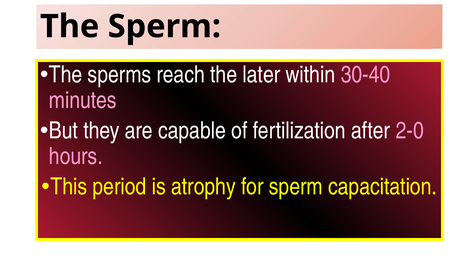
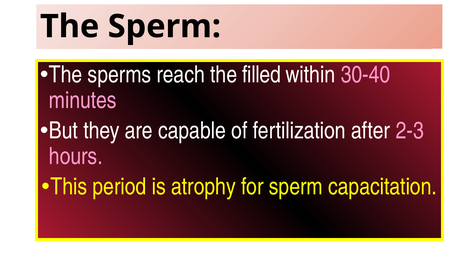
later: later -> filled
2-0: 2-0 -> 2-3
